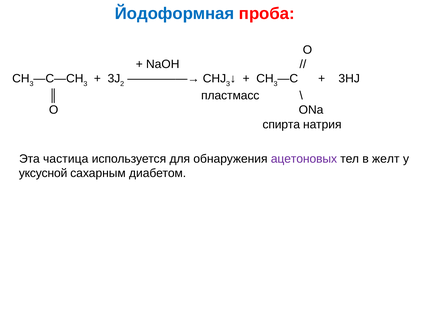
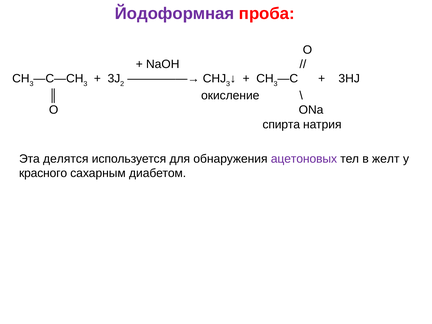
Йодоформная colour: blue -> purple
пластмасс: пластмасс -> окисление
частица: частица -> делятся
уксусной: уксусной -> красного
